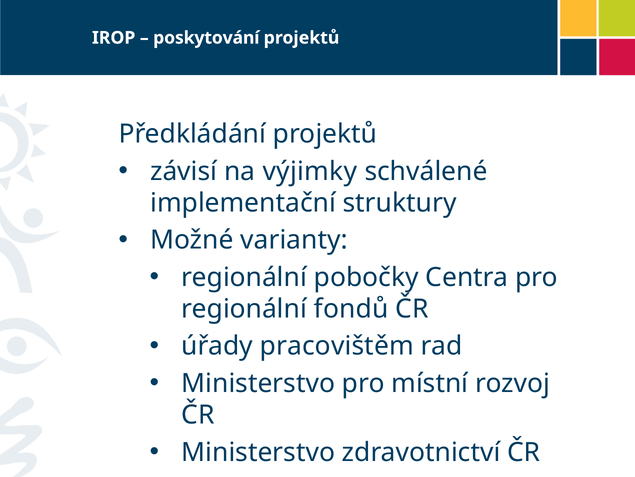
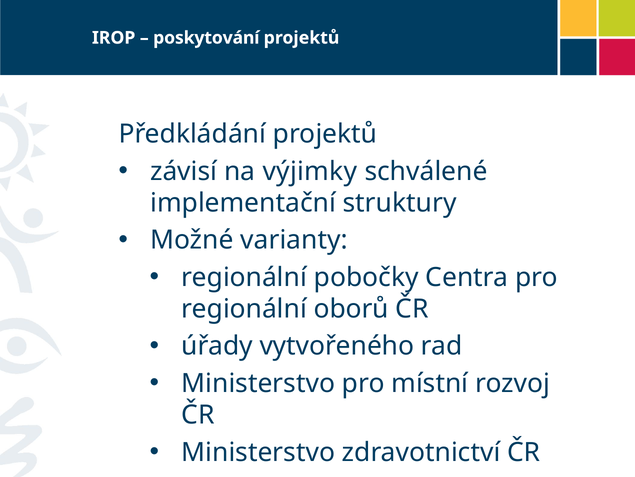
fondů: fondů -> oborů
pracovištěm: pracovištěm -> vytvořeného
